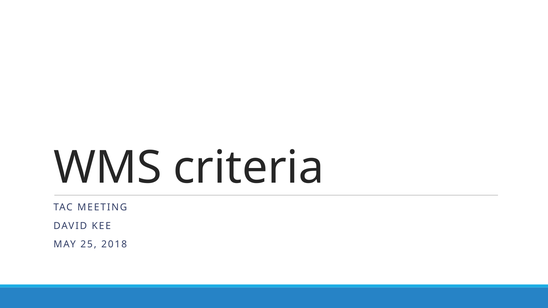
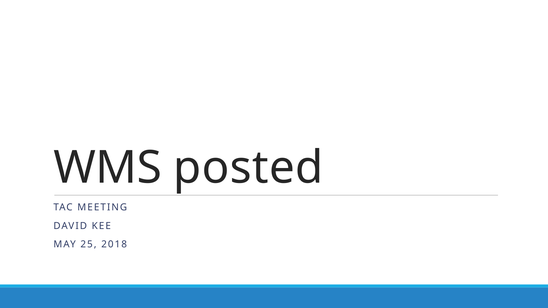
criteria: criteria -> posted
